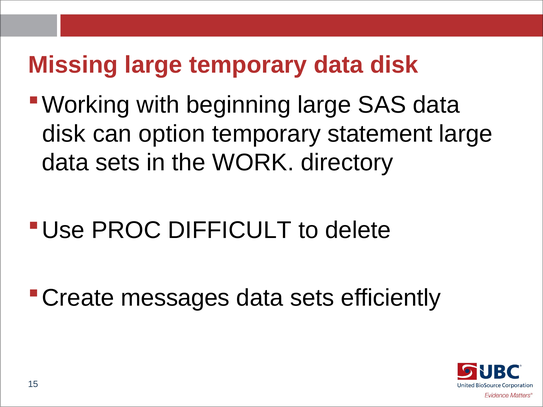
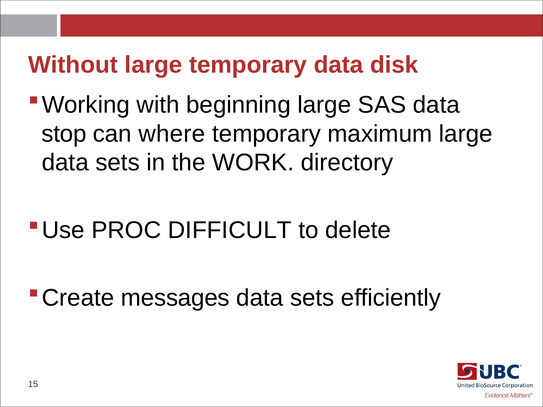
Missing: Missing -> Without
disk at (64, 134): disk -> stop
option: option -> where
statement: statement -> maximum
